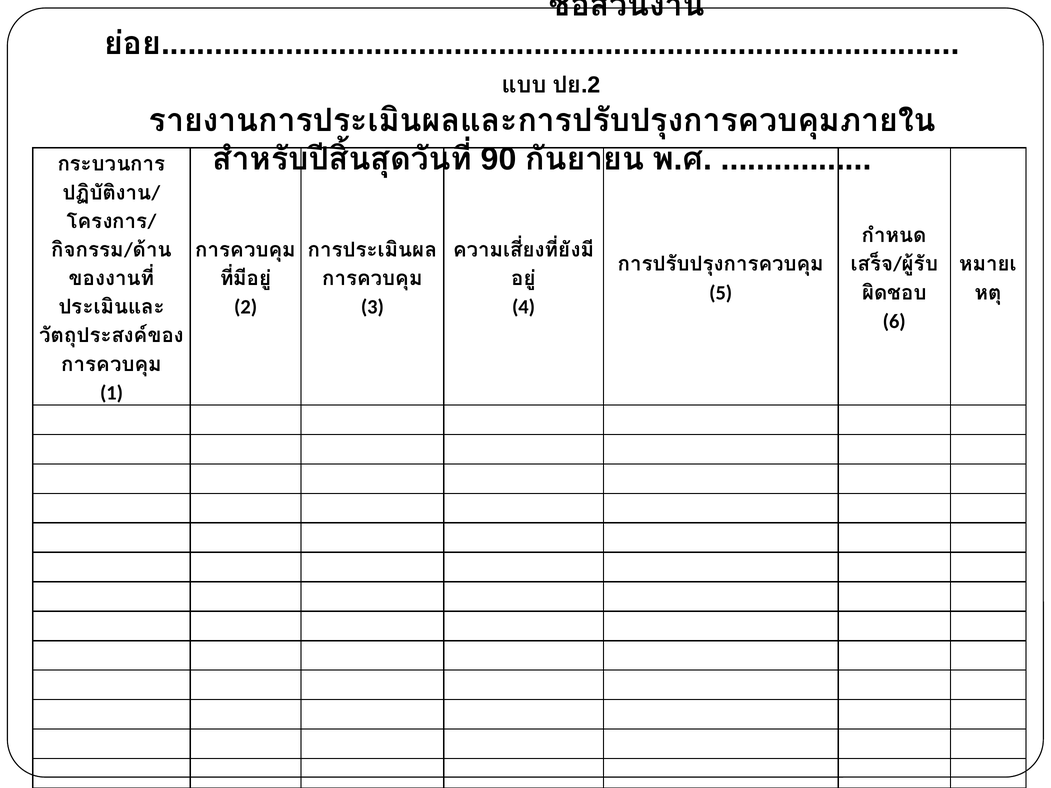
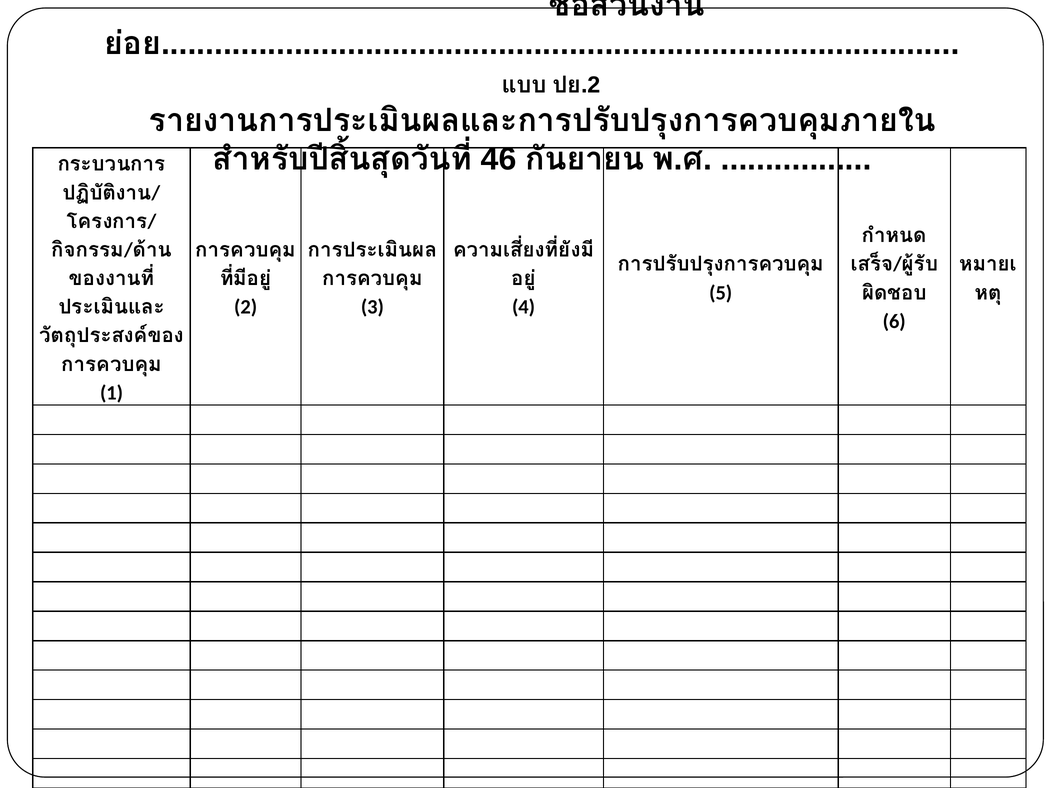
90: 90 -> 46
